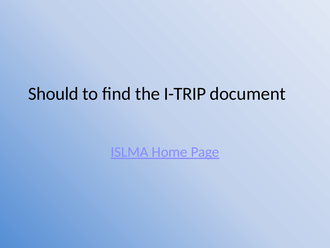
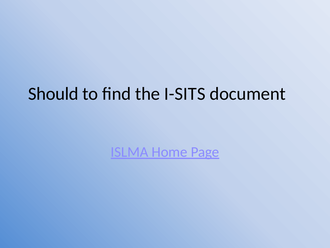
I-TRIP: I-TRIP -> I-SITS
